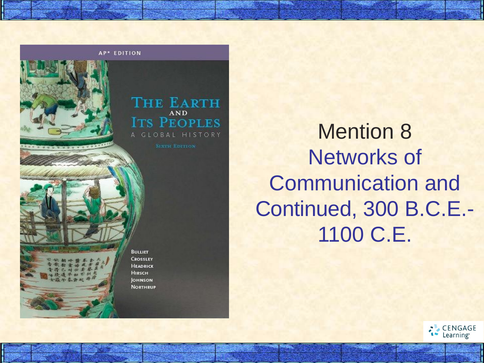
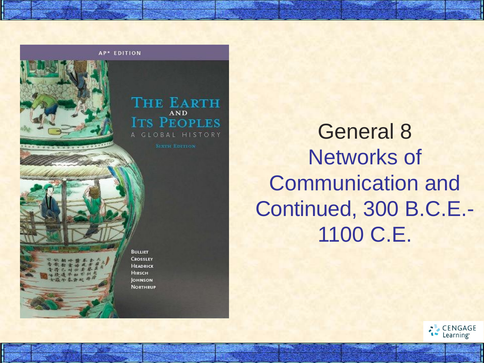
Mention: Mention -> General
